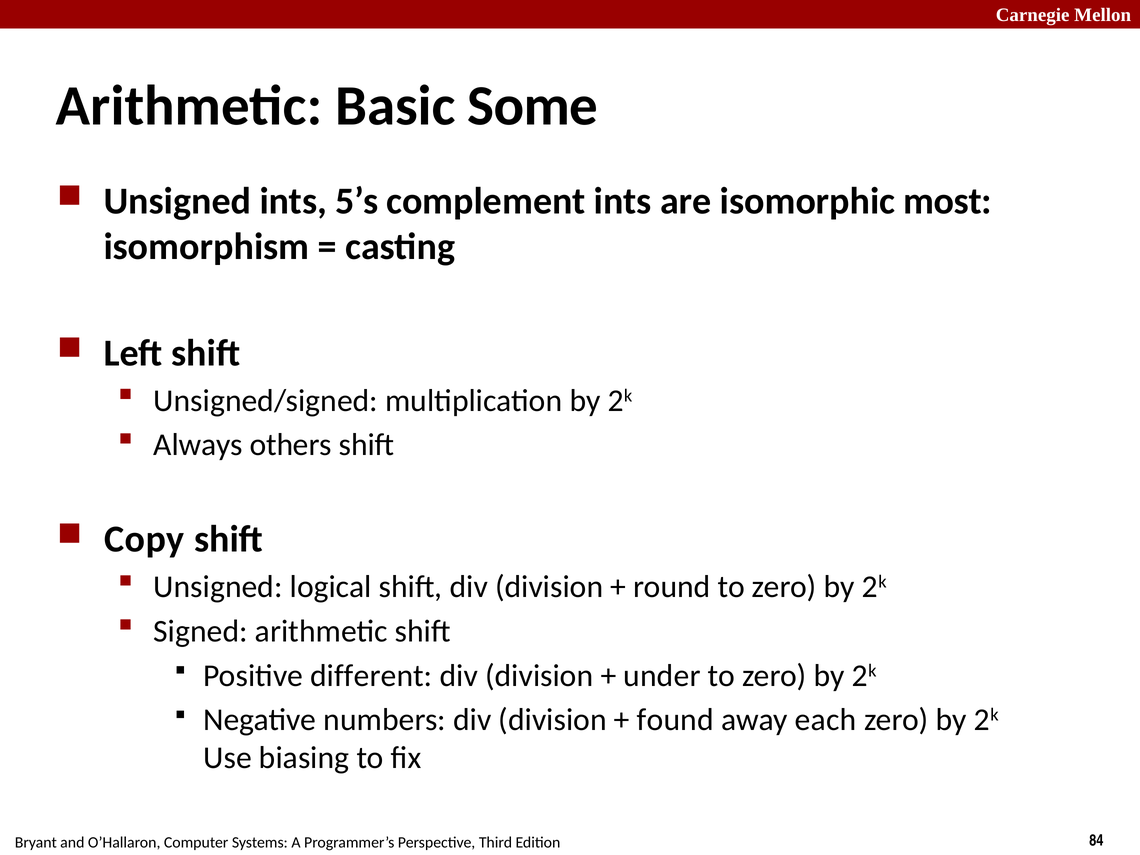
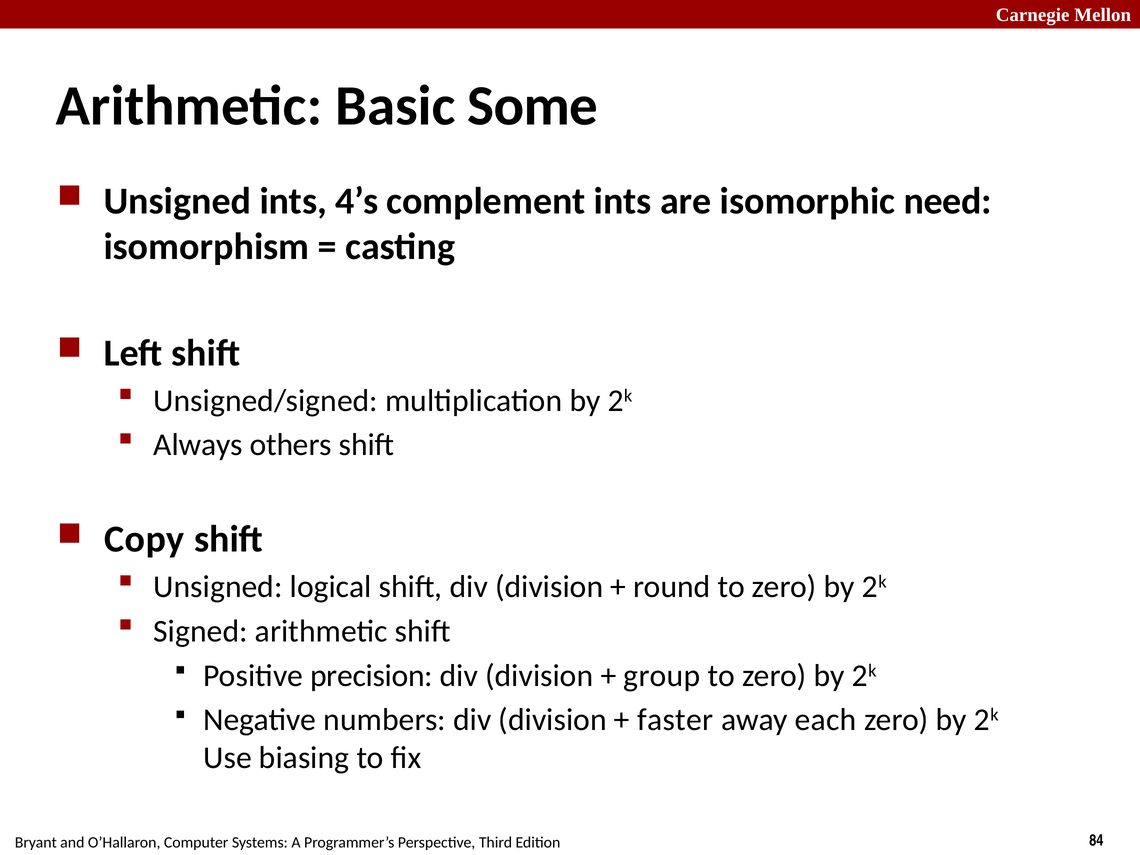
5’s: 5’s -> 4’s
most: most -> need
different: different -> precision
under: under -> group
found: found -> faster
